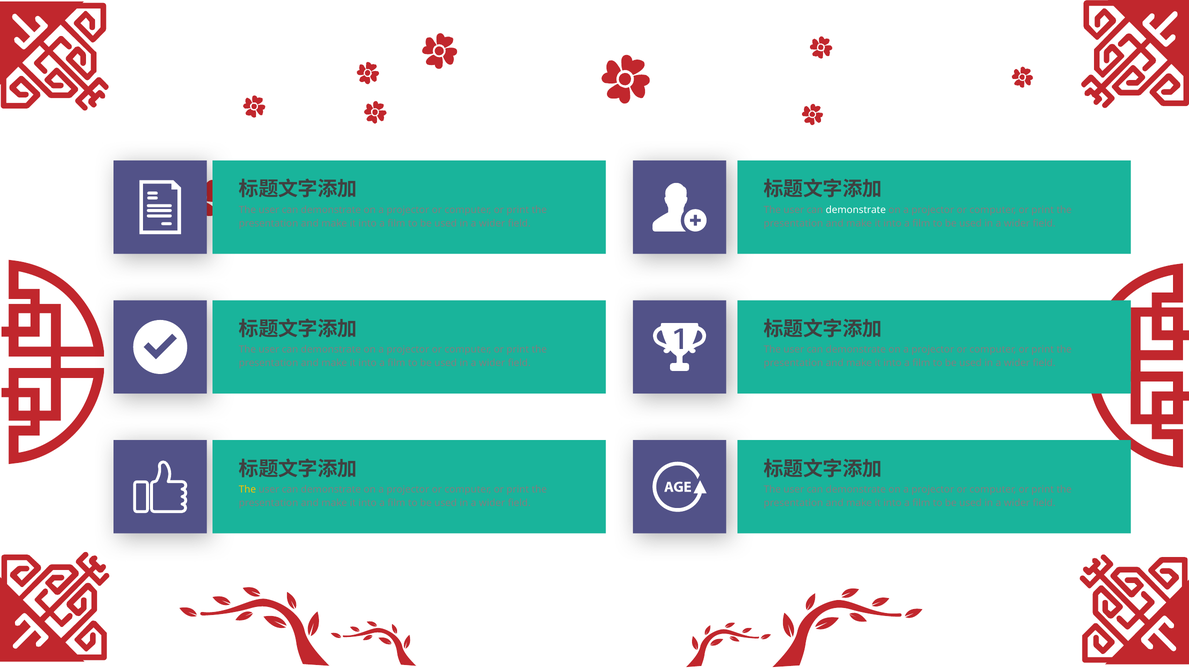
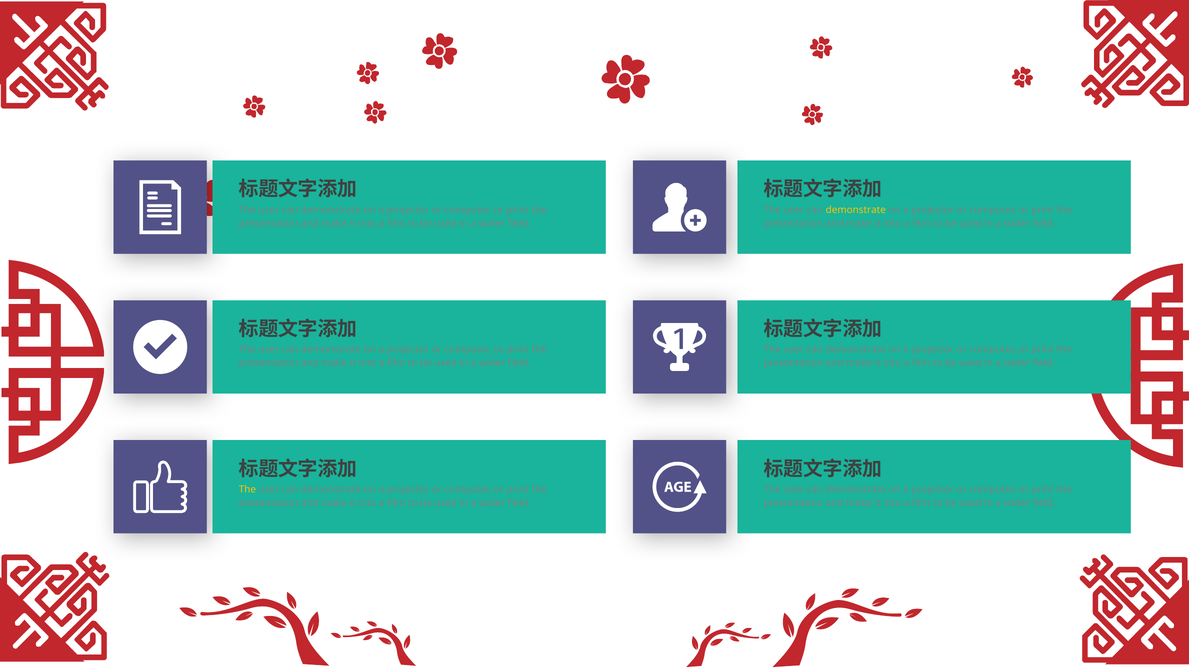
demonstrate at (856, 210) colour: white -> yellow
